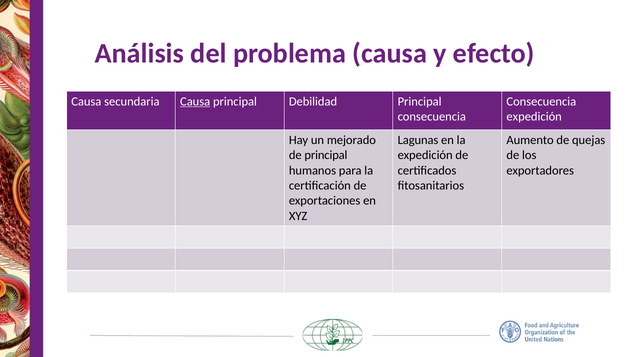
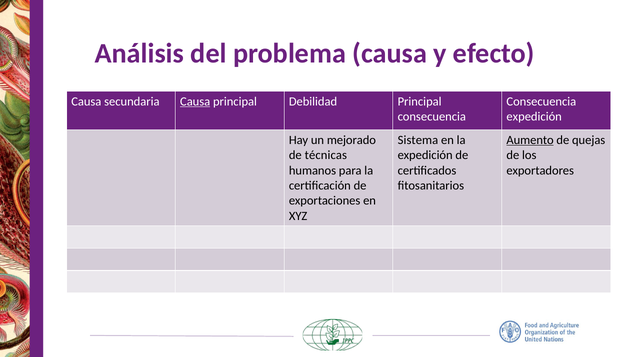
Lagunas: Lagunas -> Sistema
Aumento underline: none -> present
de principal: principal -> técnicas
